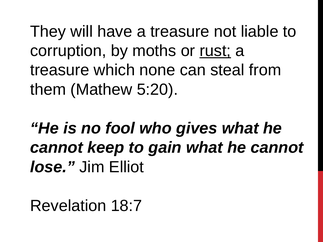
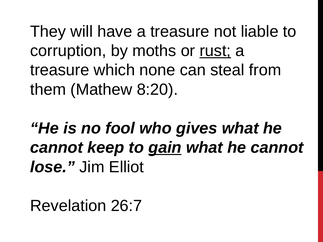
5:20: 5:20 -> 8:20
gain underline: none -> present
18:7: 18:7 -> 26:7
